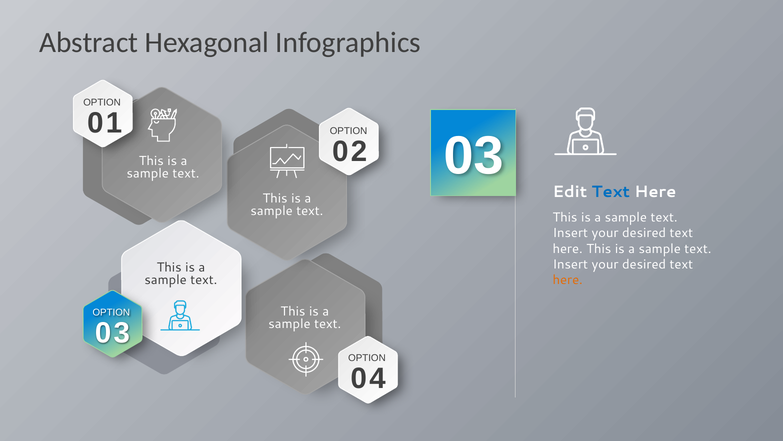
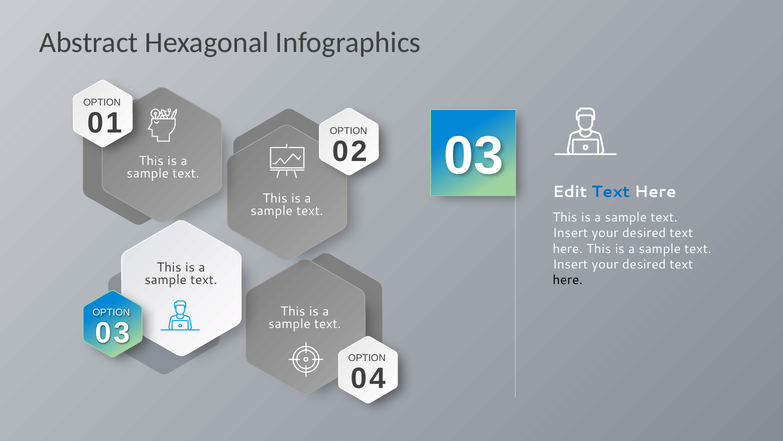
here at (568, 280) colour: orange -> black
